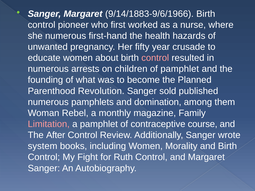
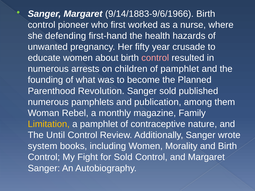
she numerous: numerous -> defending
domination: domination -> publication
Limitation colour: pink -> yellow
course: course -> nature
After: After -> Until
for Ruth: Ruth -> Sold
